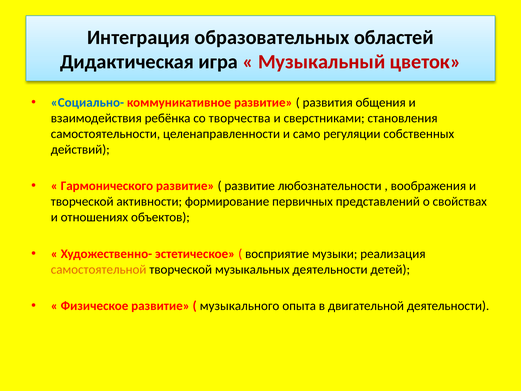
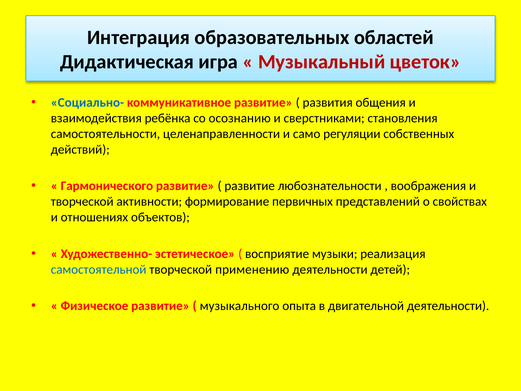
творчества: творчества -> осознанию
самостоятельной colour: orange -> blue
музыкальных: музыкальных -> применению
